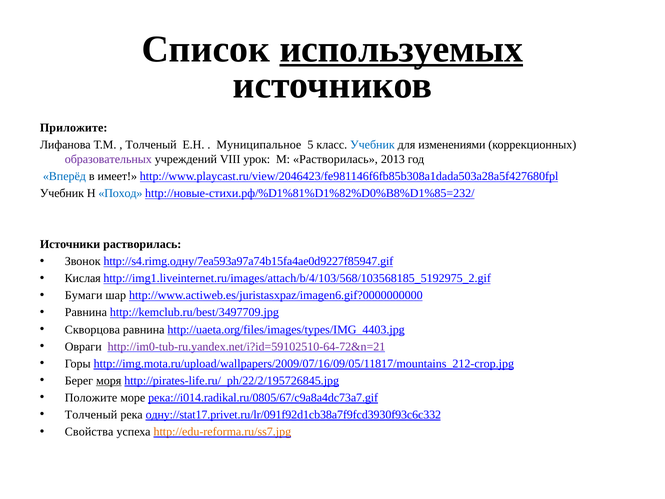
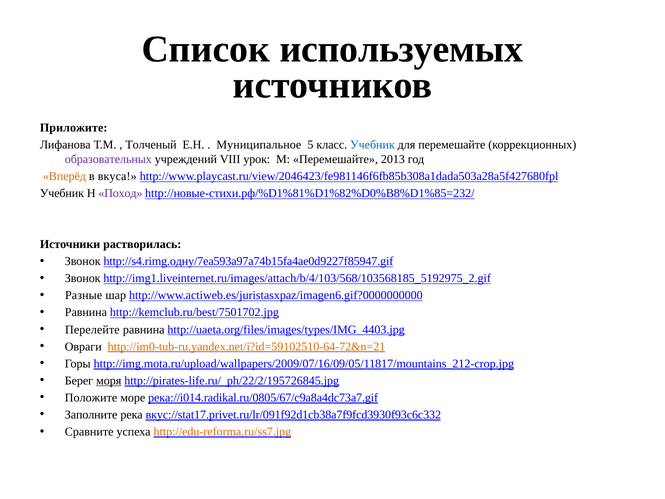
используемых underline: present -> none
для изменениями: изменениями -> перемешайте
М Растворилась: Растворилась -> Перемешайте
Вперёд colour: blue -> orange
имеет: имеет -> вкуса
Поход colour: blue -> purple
Кислая at (83, 278): Кислая -> Звонок
Бумаги: Бумаги -> Разные
http://kemclub.ru/best/3497709.jpg: http://kemclub.ru/best/3497709.jpg -> http://kemclub.ru/best/7501702.jpg
Скворцова: Скворцова -> Перелейте
http://im0-tub-ru.yandex.net/i?id=59102510-64-72&n=21 colour: purple -> orange
Толченый at (91, 414): Толченый -> Заполните
одну://stat17.privet.ru/lr/091f92d1cb38a7f9fcd3930f93c6c332: одну://stat17.privet.ru/lr/091f92d1cb38a7f9fcd3930f93c6c332 -> вкус://stat17.privet.ru/lr/091f92d1cb38a7f9fcd3930f93c6c332
Свойства: Свойства -> Сравните
